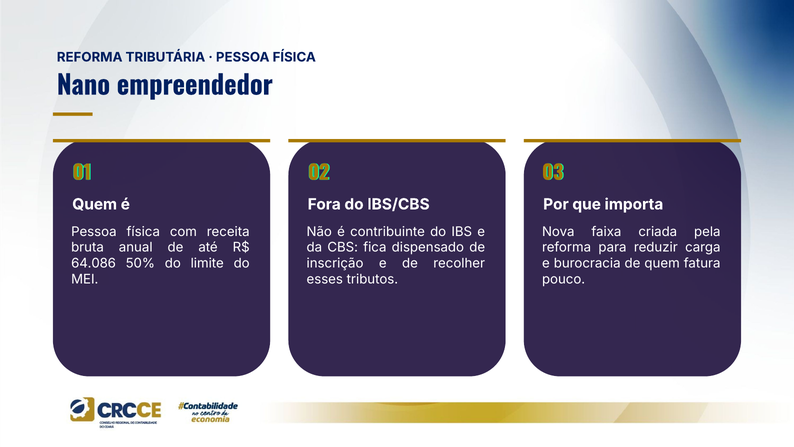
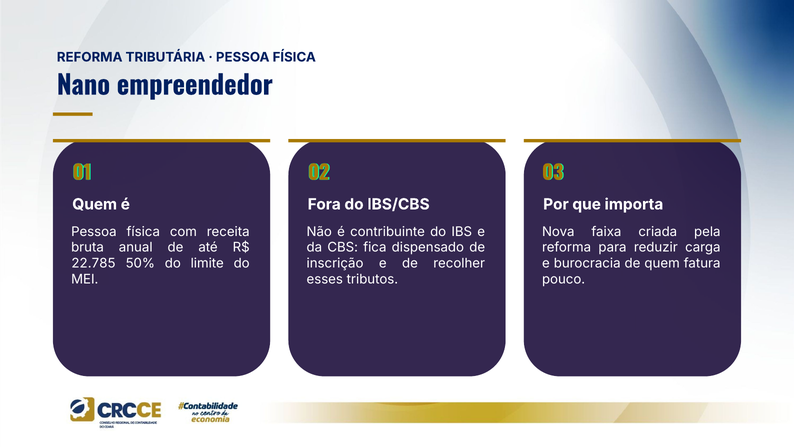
64.086: 64.086 -> 22.785
